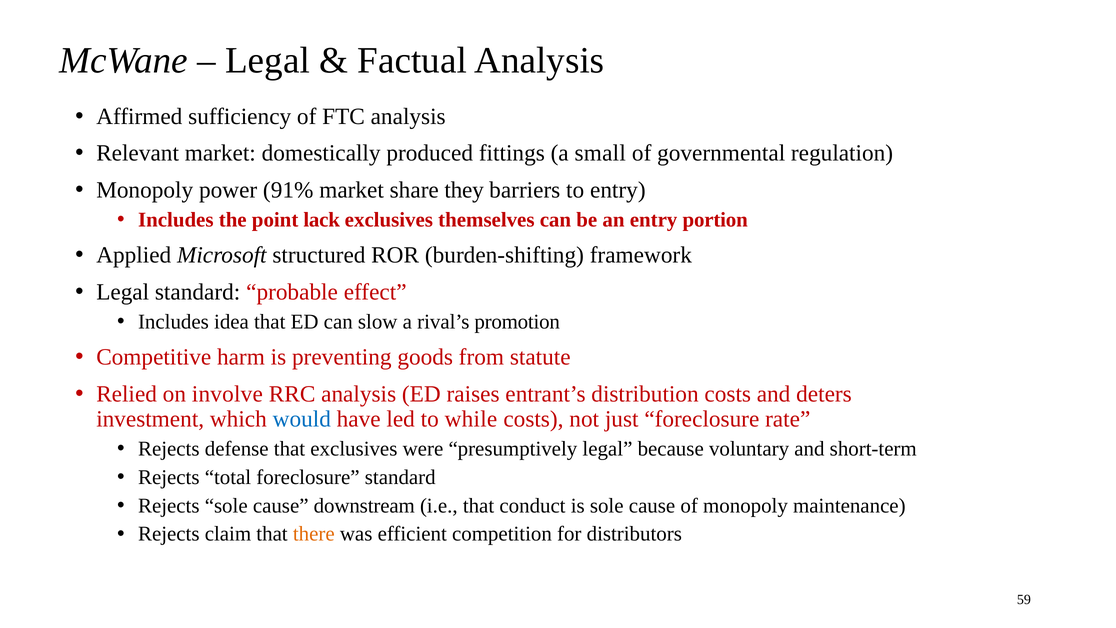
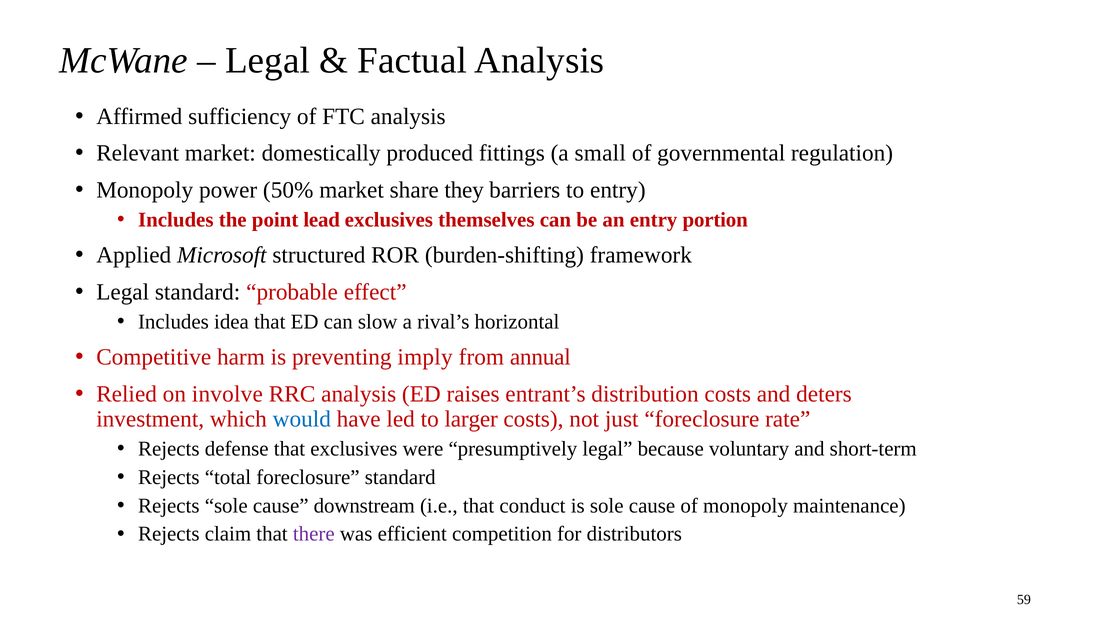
91%: 91% -> 50%
lack: lack -> lead
promotion: promotion -> horizontal
goods: goods -> imply
statute: statute -> annual
while: while -> larger
there colour: orange -> purple
